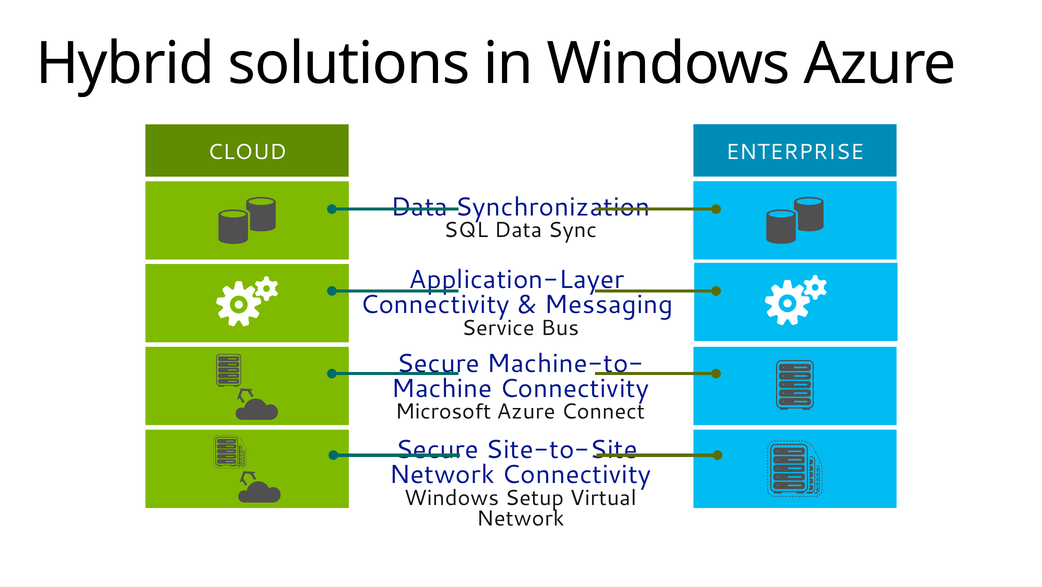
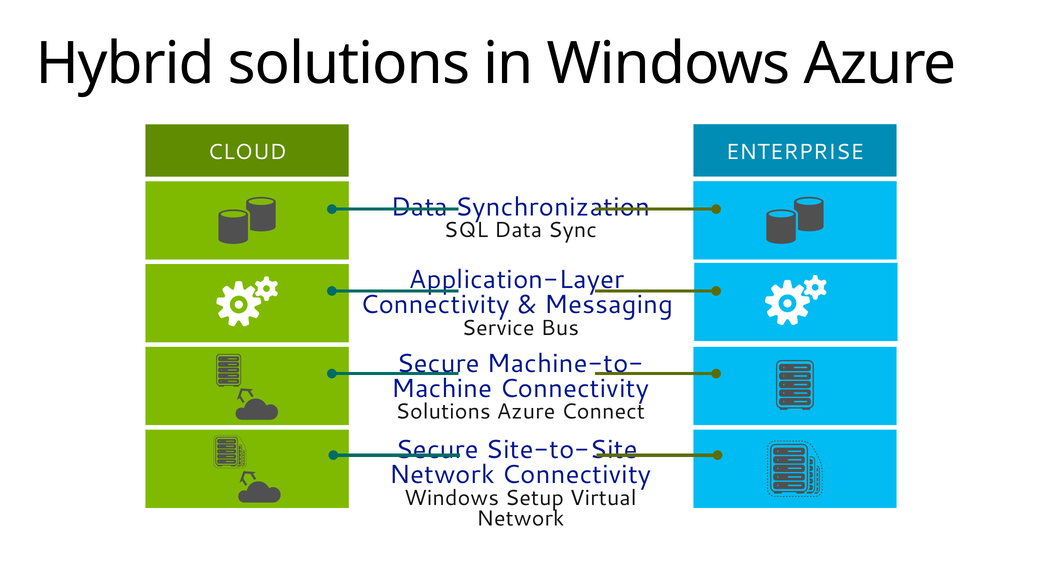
Microsoft at (443, 411): Microsoft -> Solutions
